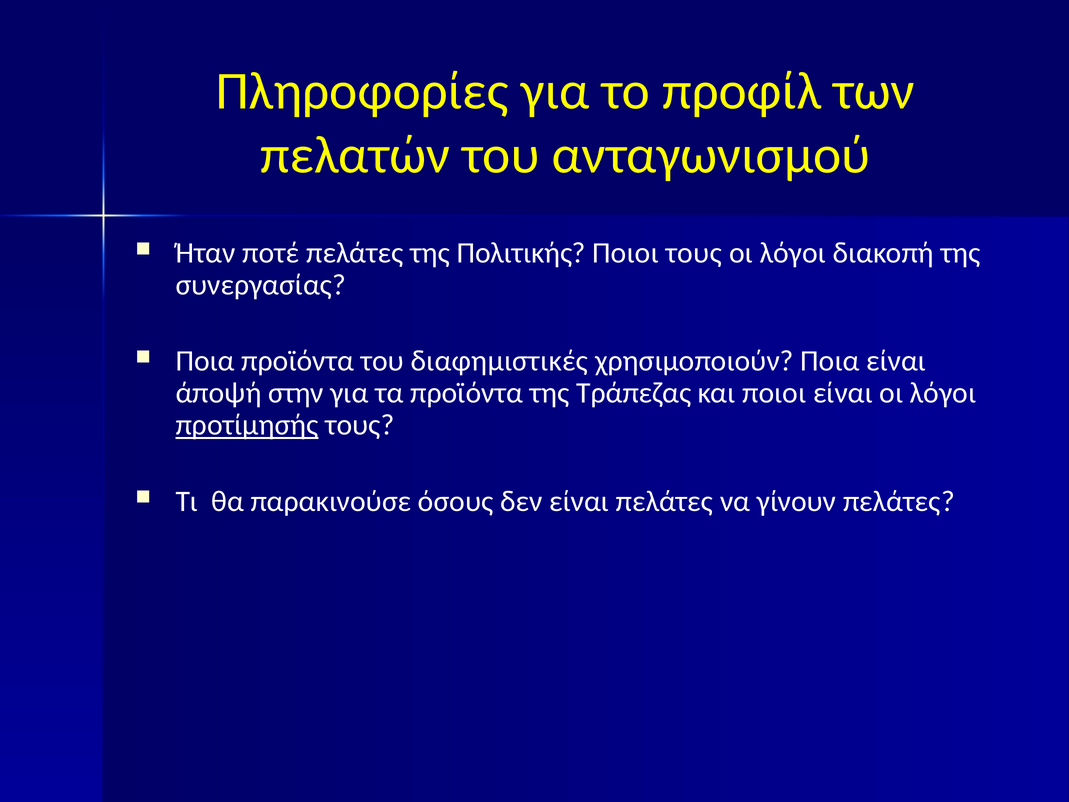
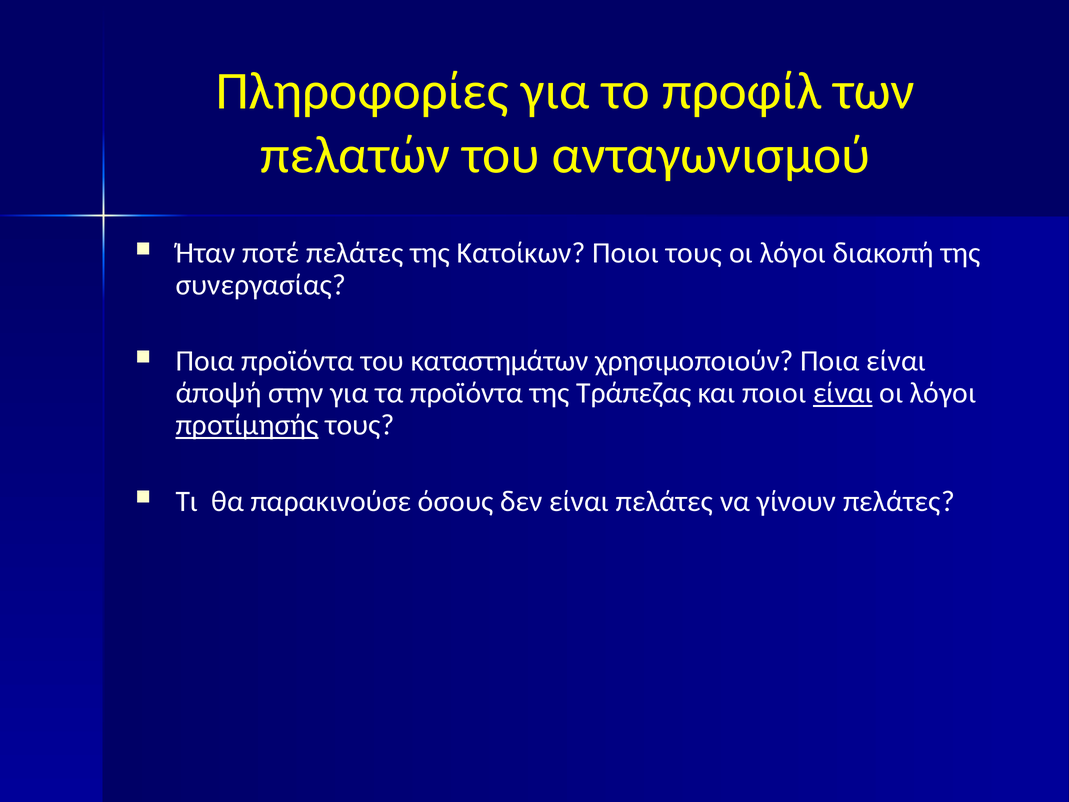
Πολιτικής: Πολιτικής -> Κατοίκων
διαφημιστικές: διαφημιστικές -> καταστημάτων
είναι at (843, 393) underline: none -> present
